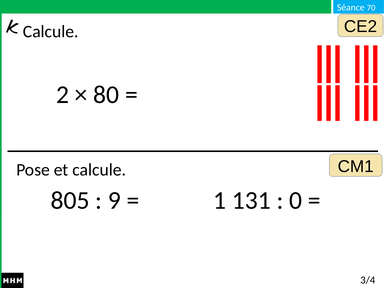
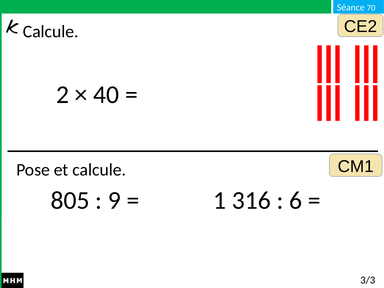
80: 80 -> 40
131: 131 -> 316
0: 0 -> 6
3/4: 3/4 -> 3/3
